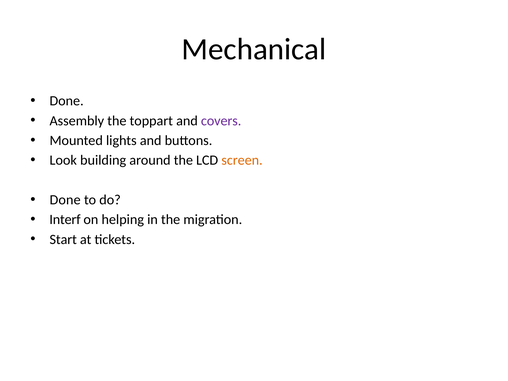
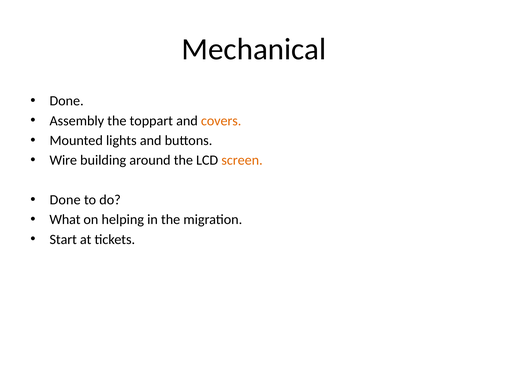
covers colour: purple -> orange
Look: Look -> Wire
Interf: Interf -> What
